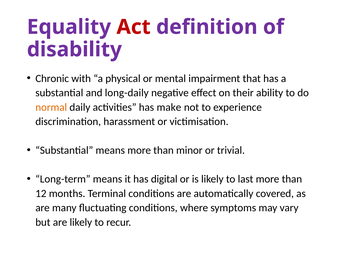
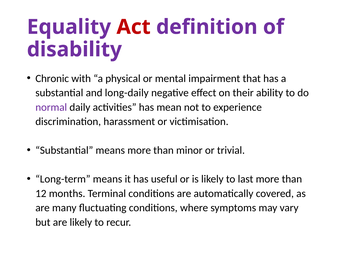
normal colour: orange -> purple
make: make -> mean
digital: digital -> useful
